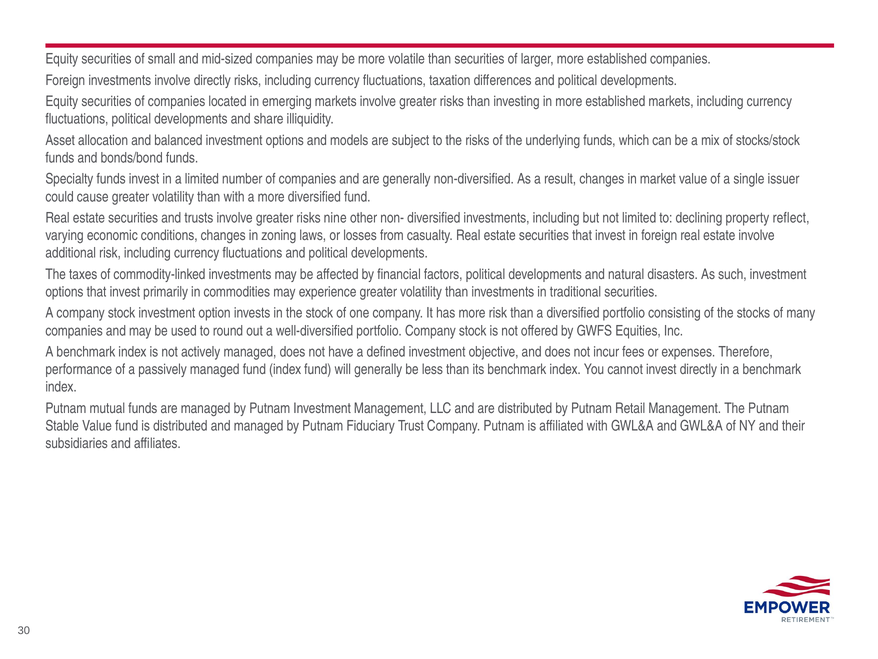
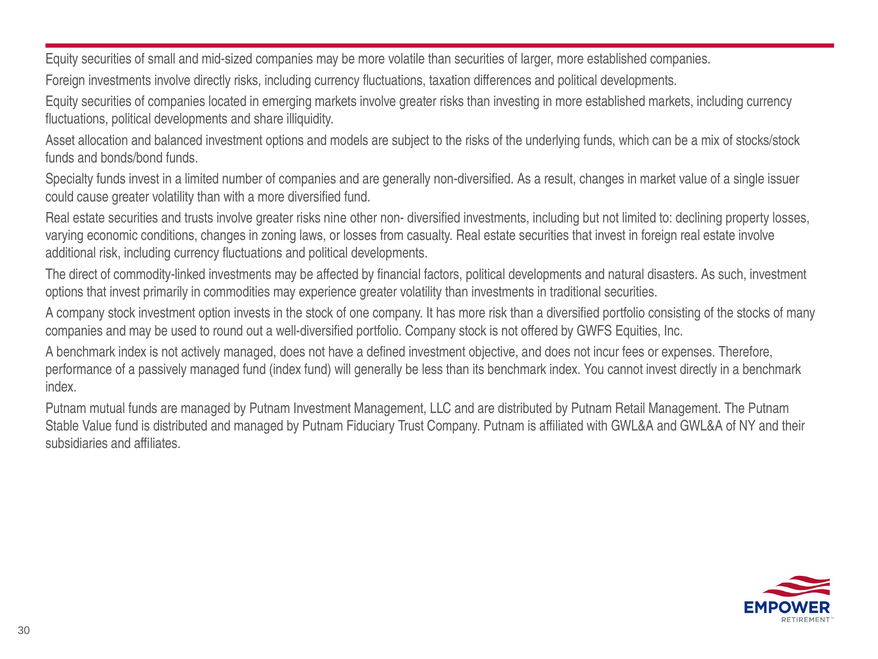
property reflect: reflect -> losses
taxes: taxes -> direct
